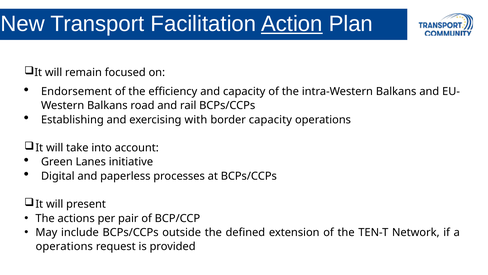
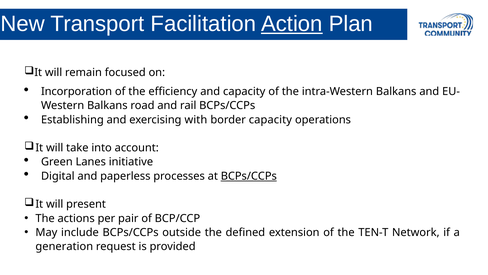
Endorsement: Endorsement -> Incorporation
BCPs/CCPs at (249, 176) underline: none -> present
operations at (64, 246): operations -> generation
